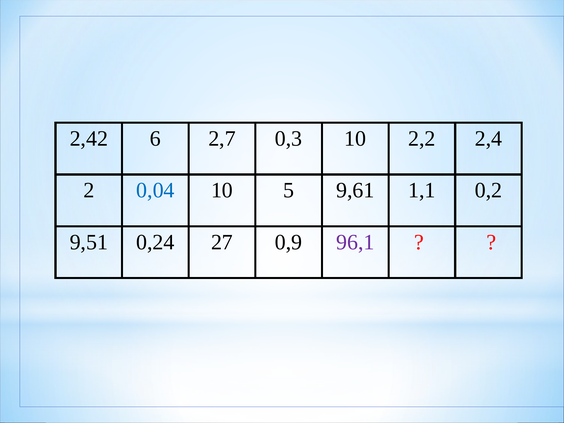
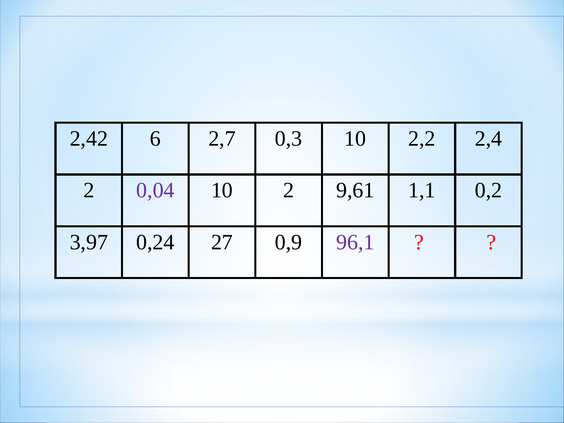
0,04 colour: blue -> purple
10 5: 5 -> 2
9,51: 9,51 -> 3,97
